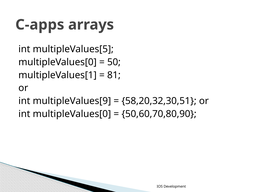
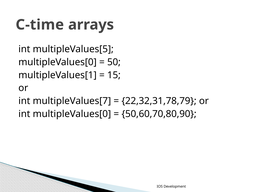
C-apps: C-apps -> C-time
81: 81 -> 15
multipleValues[9: multipleValues[9 -> multipleValues[7
58,20,32,30,51: 58,20,32,30,51 -> 22,32,31,78,79
